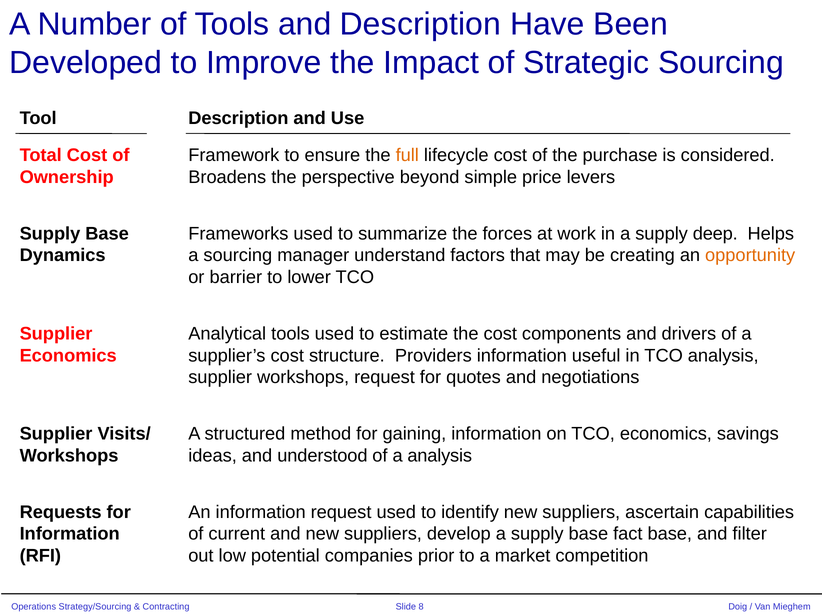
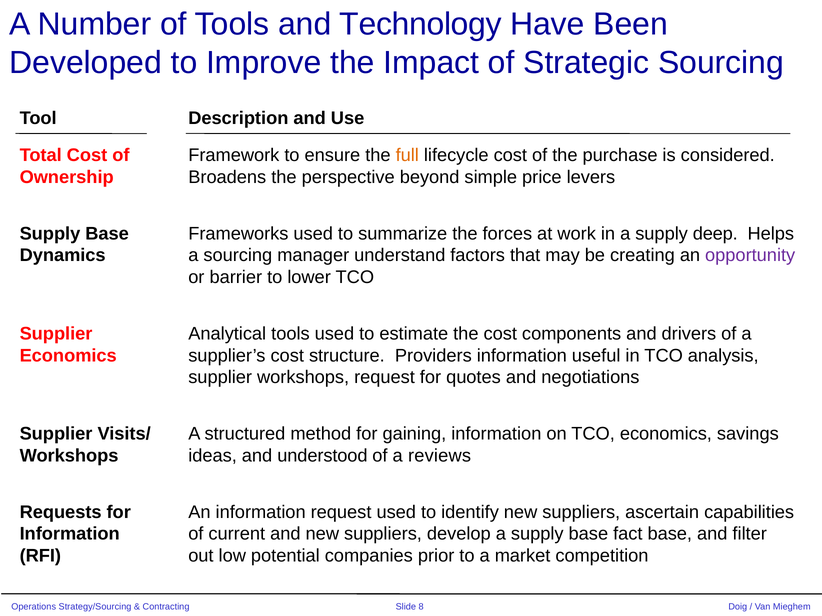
and Description: Description -> Technology
opportunity colour: orange -> purple
a analysis: analysis -> reviews
